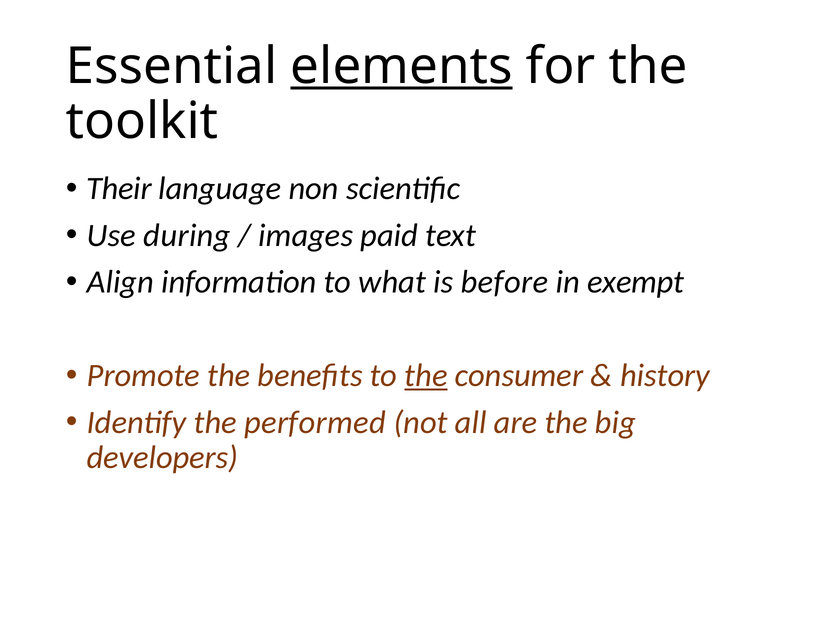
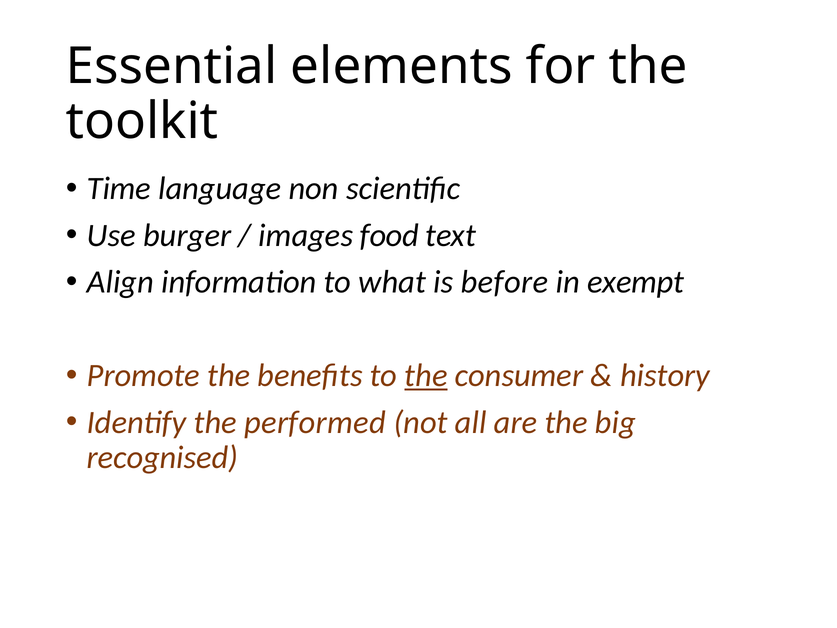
elements underline: present -> none
Their: Their -> Time
during: during -> burger
paid: paid -> food
developers: developers -> recognised
